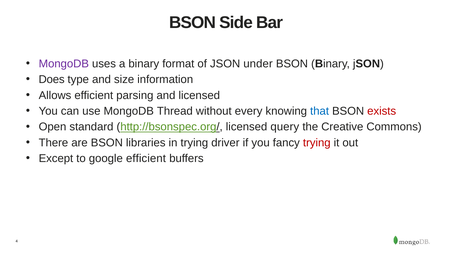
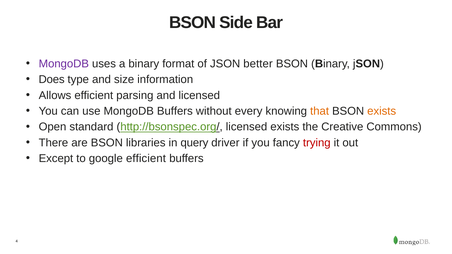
under: under -> better
MongoDB Thread: Thread -> Buffers
that colour: blue -> orange
exists at (382, 111) colour: red -> orange
licensed query: query -> exists
in trying: trying -> query
